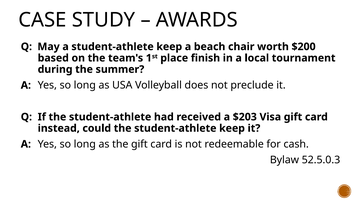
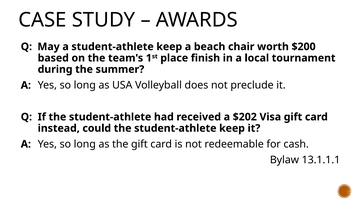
$203: $203 -> $202
52.5.0.3: 52.5.0.3 -> 13.1.1.1
